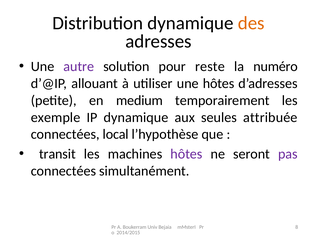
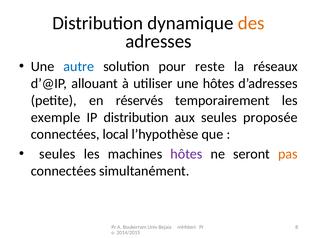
autre colour: purple -> blue
numéro: numéro -> réseaux
medium: medium -> réservés
IP dynamique: dynamique -> distribution
attribuée: attribuée -> proposée
transit at (57, 154): transit -> seules
pas colour: purple -> orange
